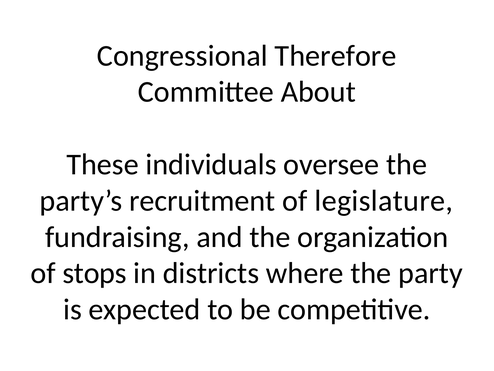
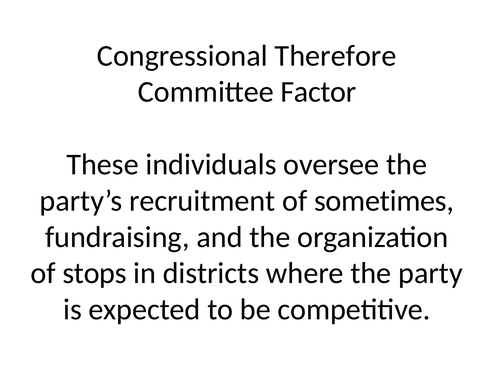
About: About -> Factor
legislature: legislature -> sometimes
